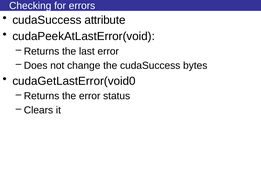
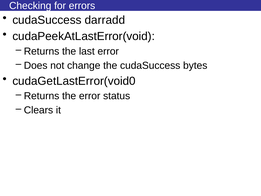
attribute: attribute -> darradd
